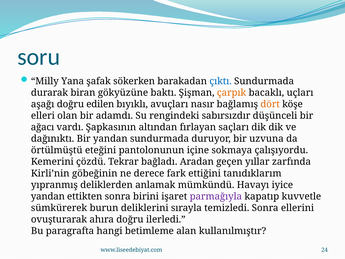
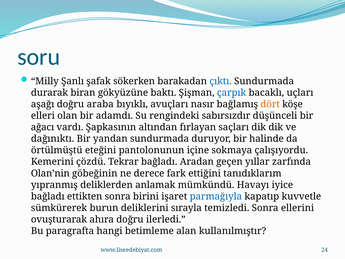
Yana: Yana -> Şanlı
çarpık colour: orange -> blue
edilen: edilen -> araba
uzvuna: uzvuna -> halinde
Kirli’nin: Kirli’nin -> Olan’nin
yandan at (48, 196): yandan -> bağladı
parmağıyla colour: purple -> blue
